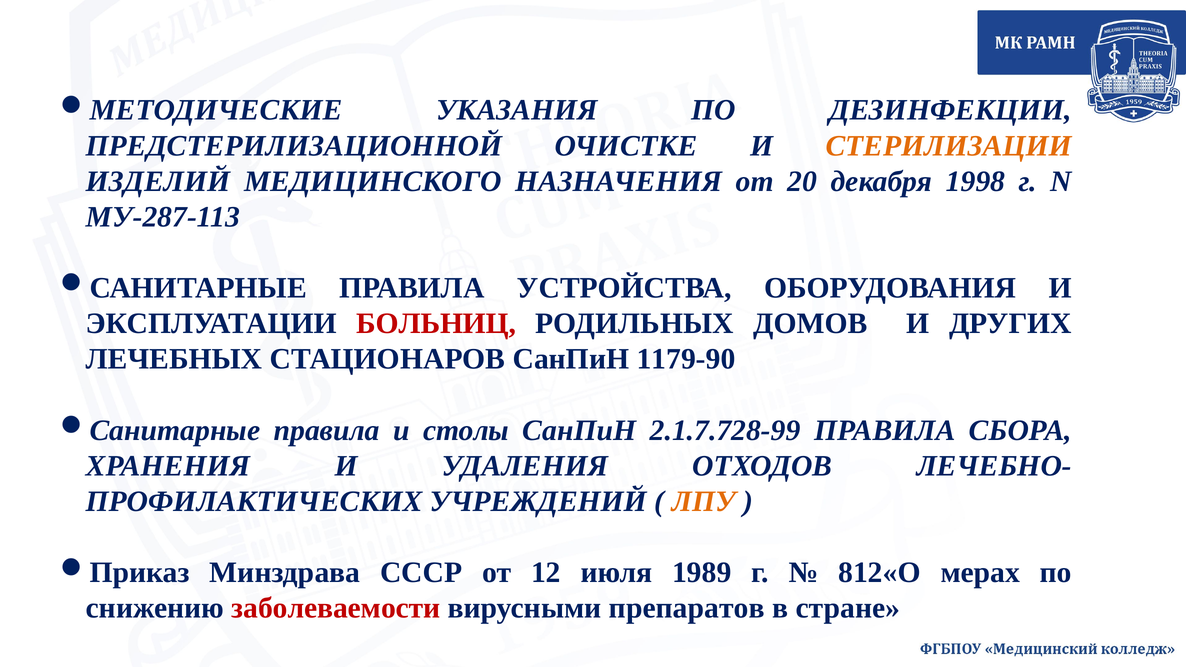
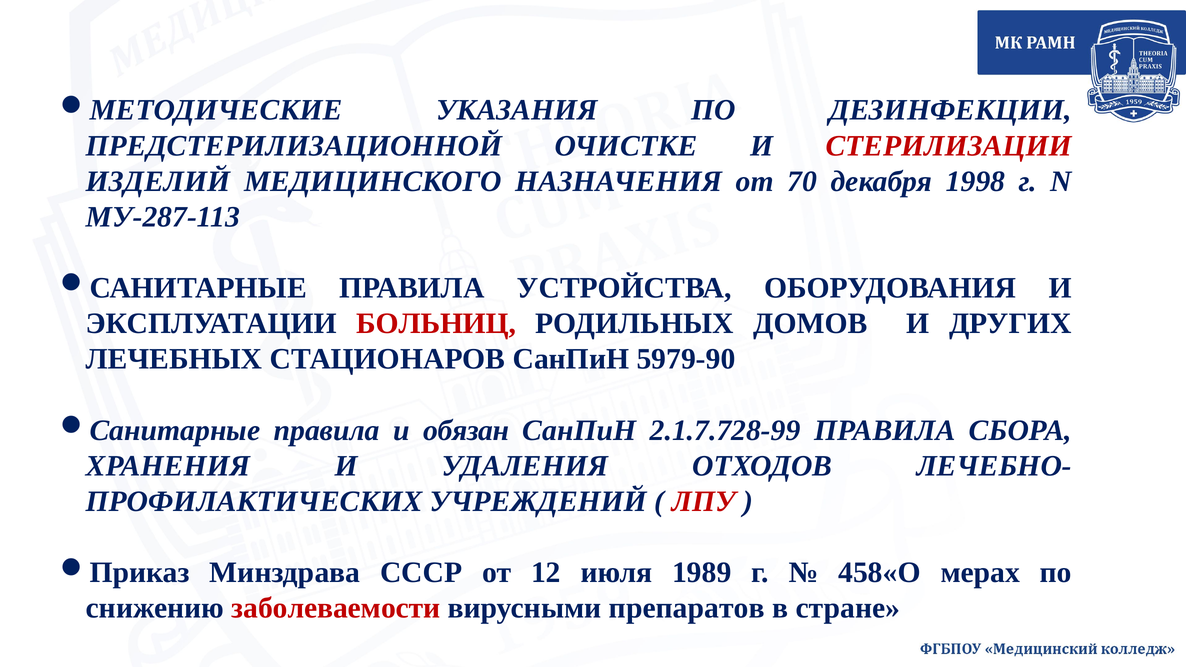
СТЕРИЛИЗАЦИИ colour: orange -> red
20: 20 -> 70
1179-90: 1179-90 -> 5979-90
столы: столы -> обязан
ЛПУ colour: orange -> red
812«О: 812«О -> 458«О
